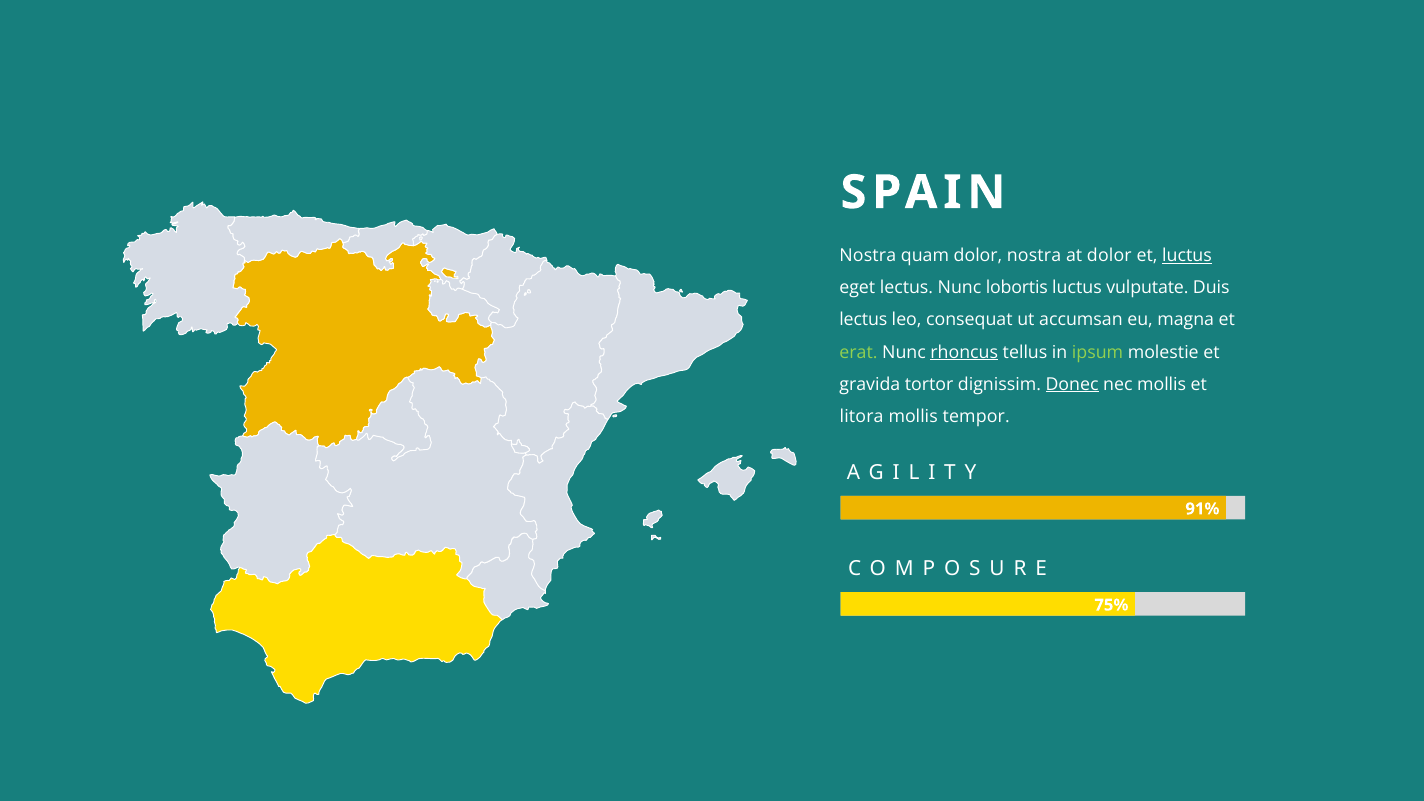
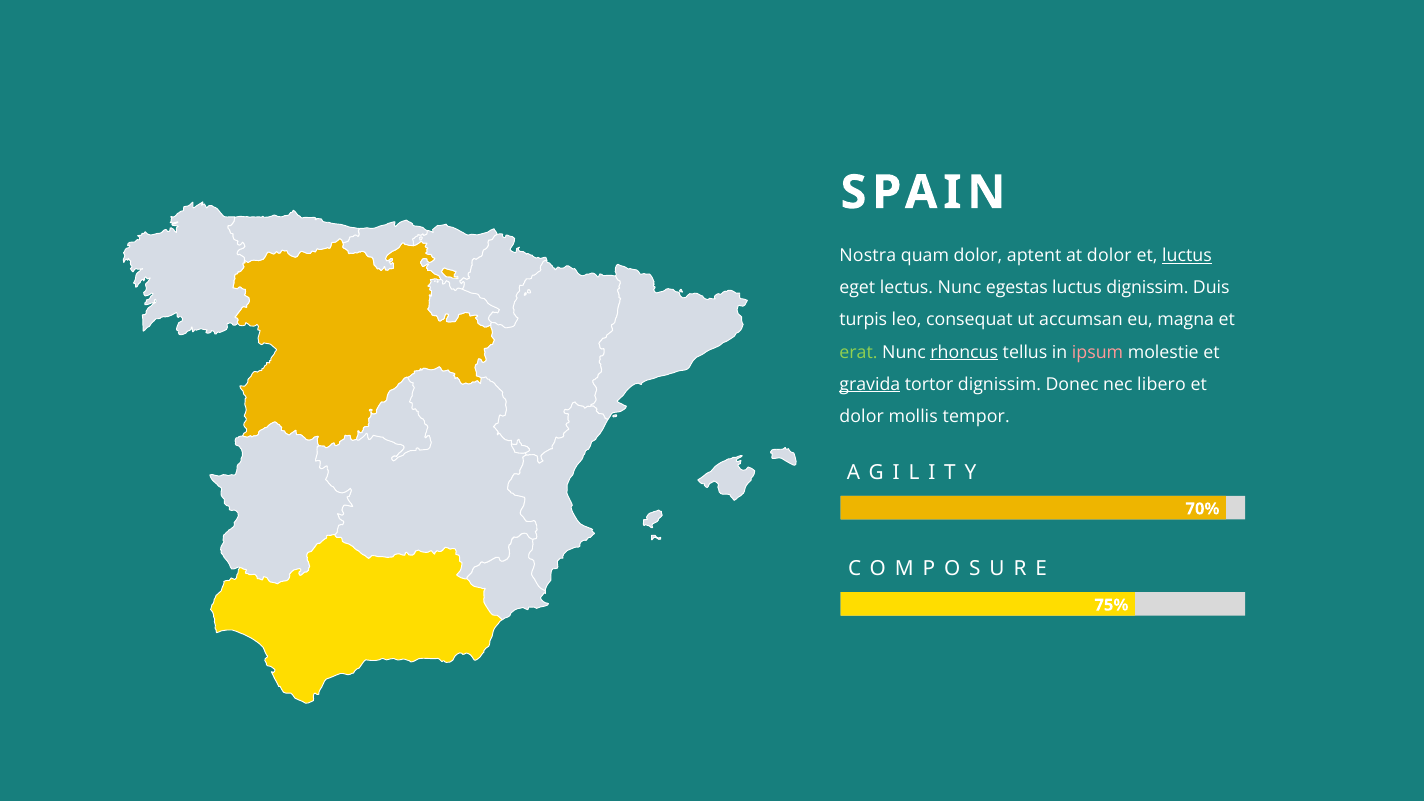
dolor nostra: nostra -> aptent
lobortis: lobortis -> egestas
luctus vulputate: vulputate -> dignissim
lectus at (863, 320): lectus -> turpis
ipsum colour: light green -> pink
gravida underline: none -> present
Donec underline: present -> none
nec mollis: mollis -> libero
litora at (862, 416): litora -> dolor
91%: 91% -> 70%
